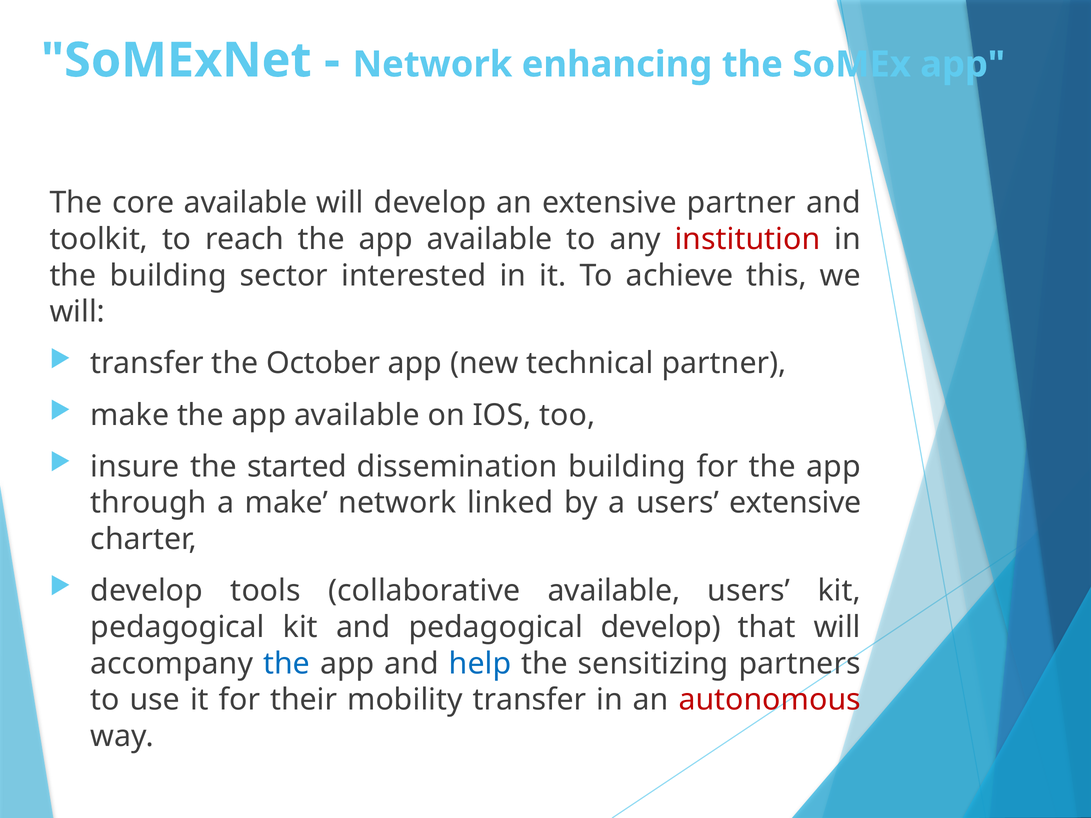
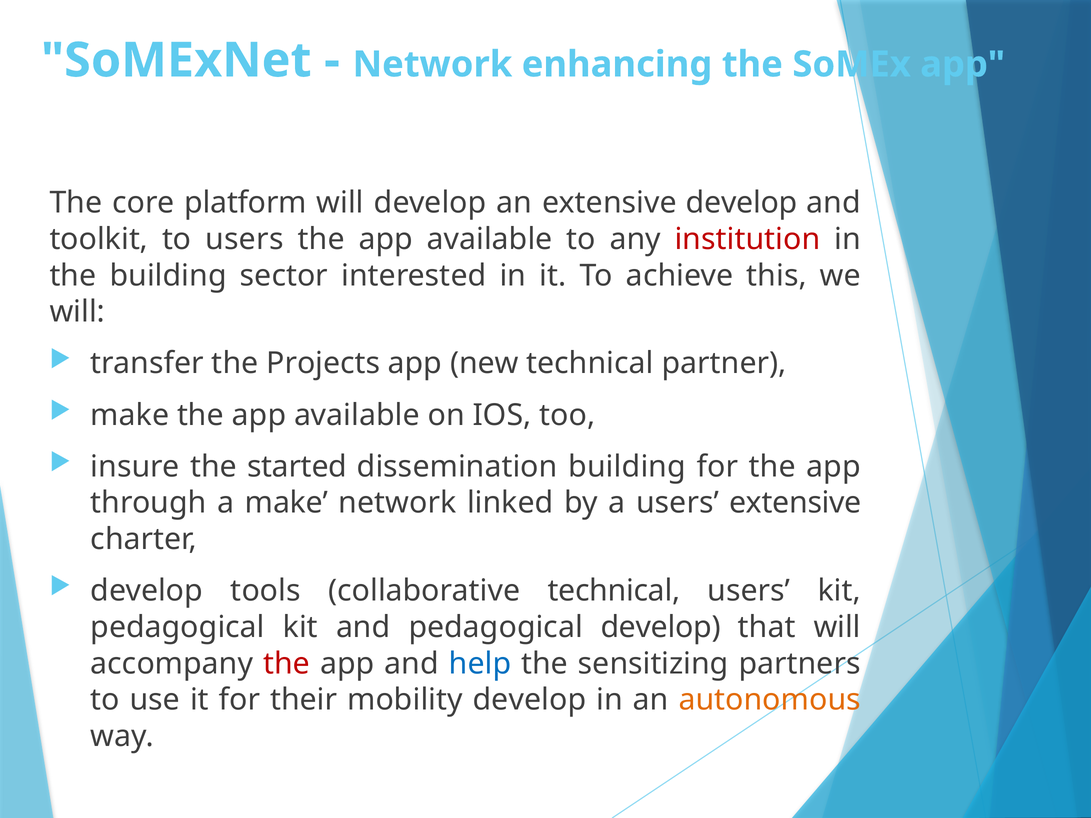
core available: available -> platform
extensive partner: partner -> develop
to reach: reach -> users
October: October -> Projects
collaborative available: available -> technical
the at (287, 664) colour: blue -> red
mobility transfer: transfer -> develop
autonomous colour: red -> orange
